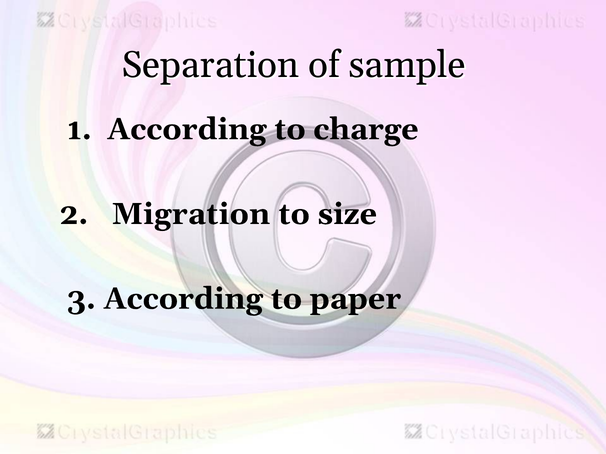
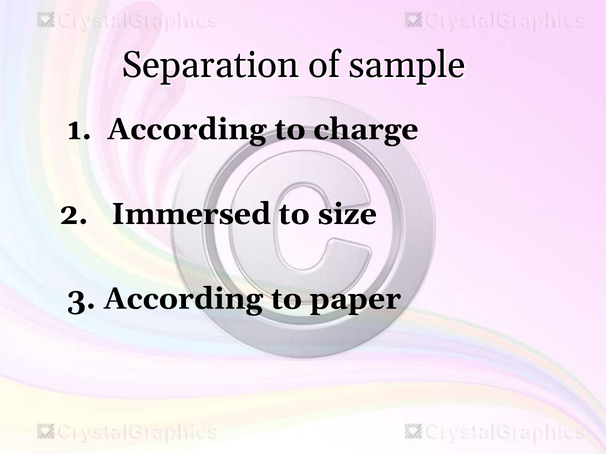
Migration: Migration -> Immersed
